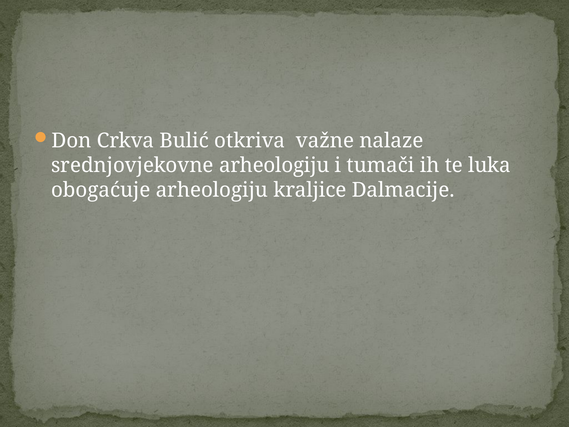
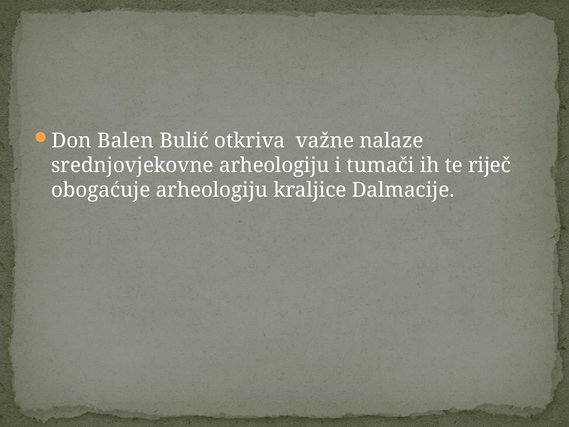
Crkva: Crkva -> Balen
luka: luka -> riječ
